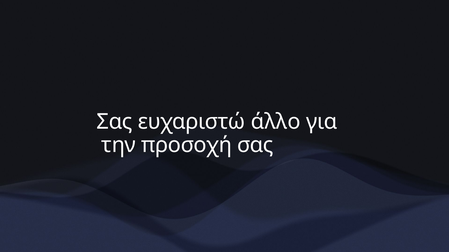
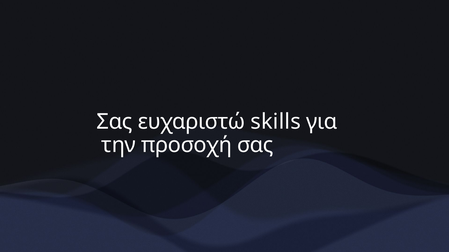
άλλο: άλλο -> skills
